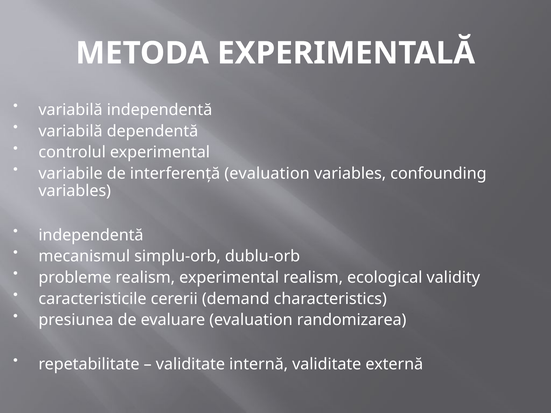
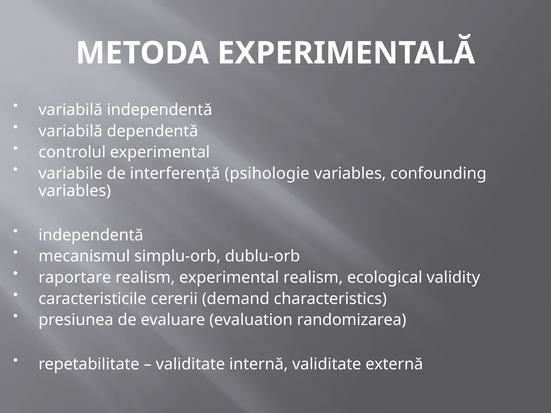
interferenţă evaluation: evaluation -> psihologie
probleme: probleme -> raportare
